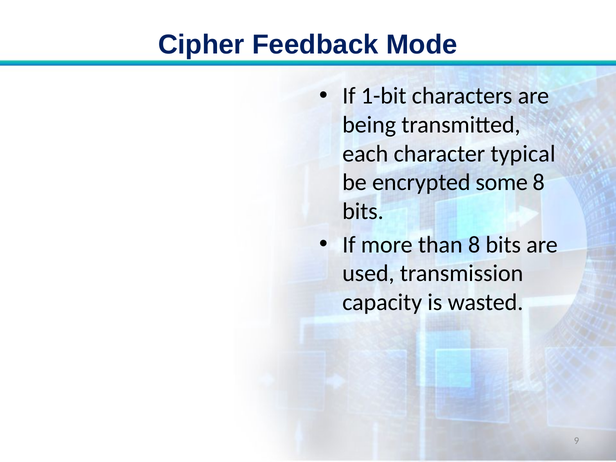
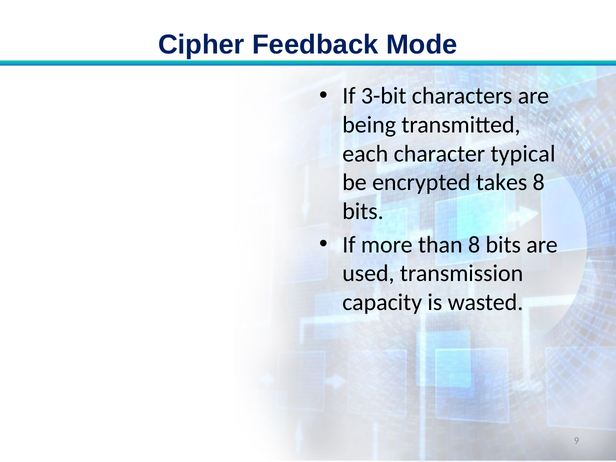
1-bit: 1-bit -> 3-bit
some: some -> takes
